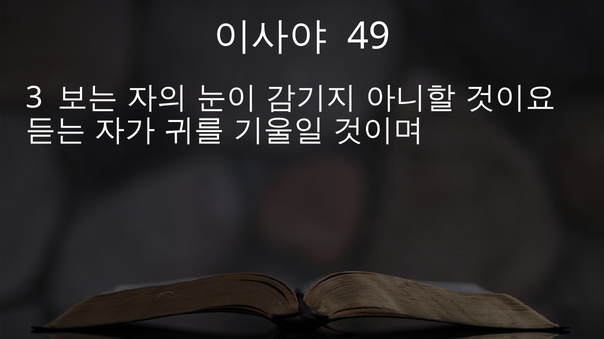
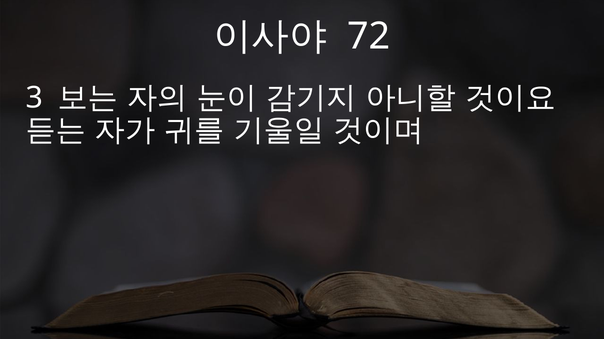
49: 49 -> 72
